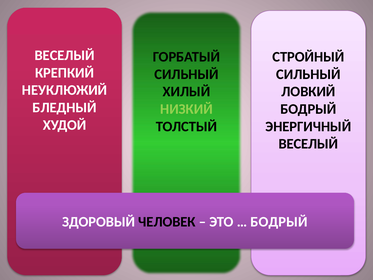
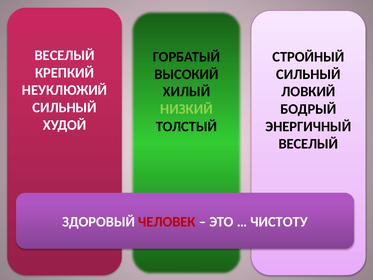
СИЛЬНЫЙ at (187, 74): СИЛЬНЫЙ -> ВЫСОКИЙ
БЛЕДНЫЙ at (65, 108): БЛЕДНЫЙ -> СИЛЬНЫЙ
ЧЕЛОВЕК colour: black -> red
БОДРЫЙ at (279, 222): БОДРЫЙ -> ЧИСТОТУ
